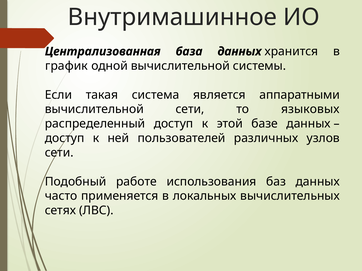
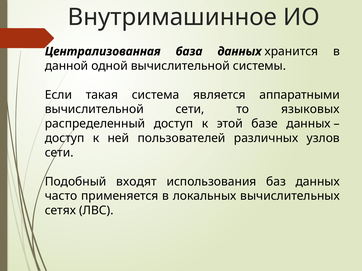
график: график -> данной
работе: работе -> входят
